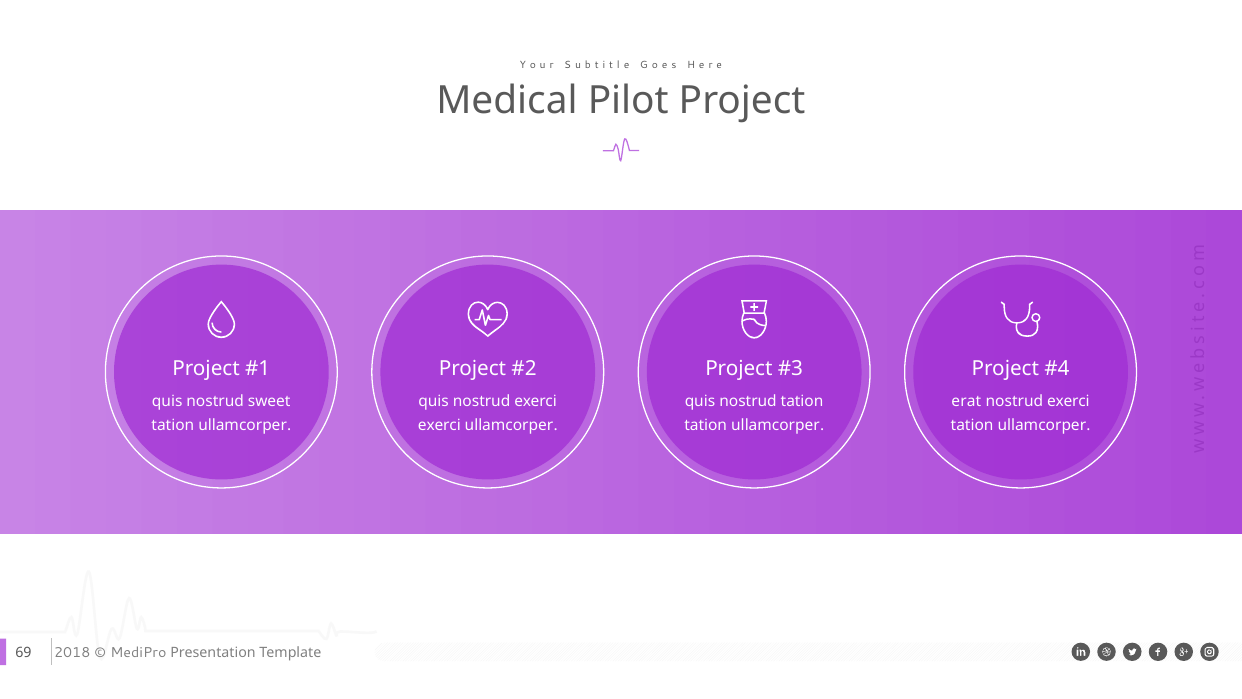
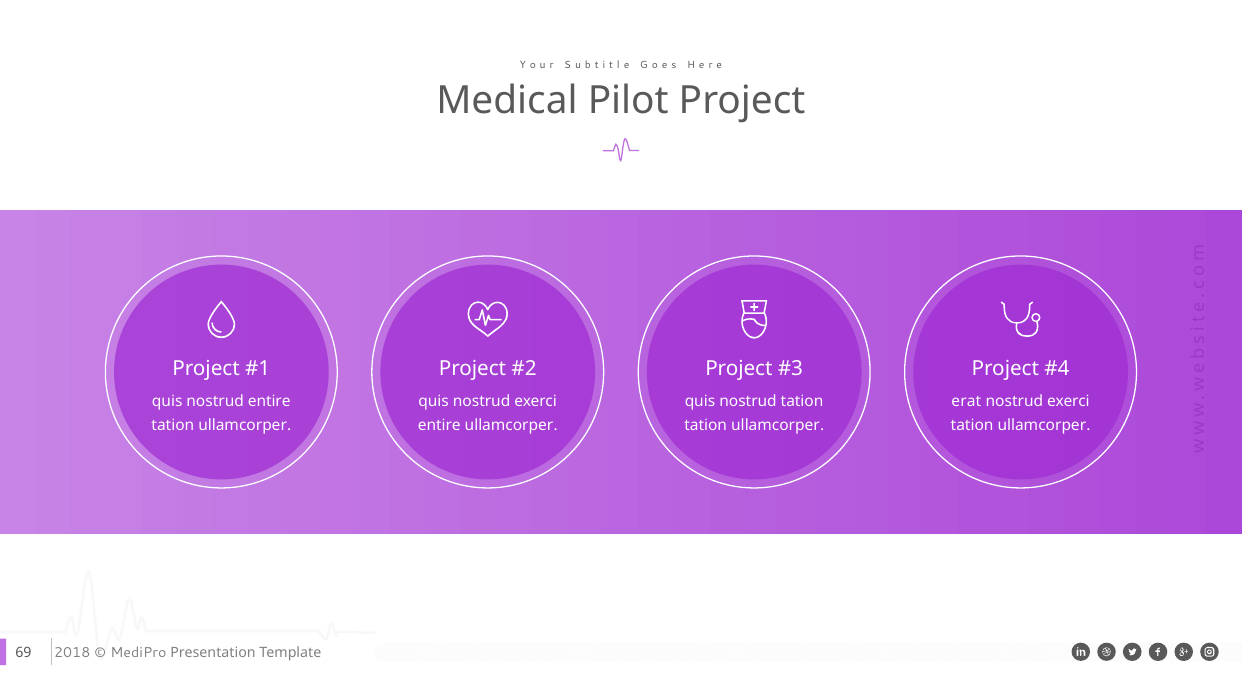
nostrud sweet: sweet -> entire
exerci at (439, 425): exerci -> entire
